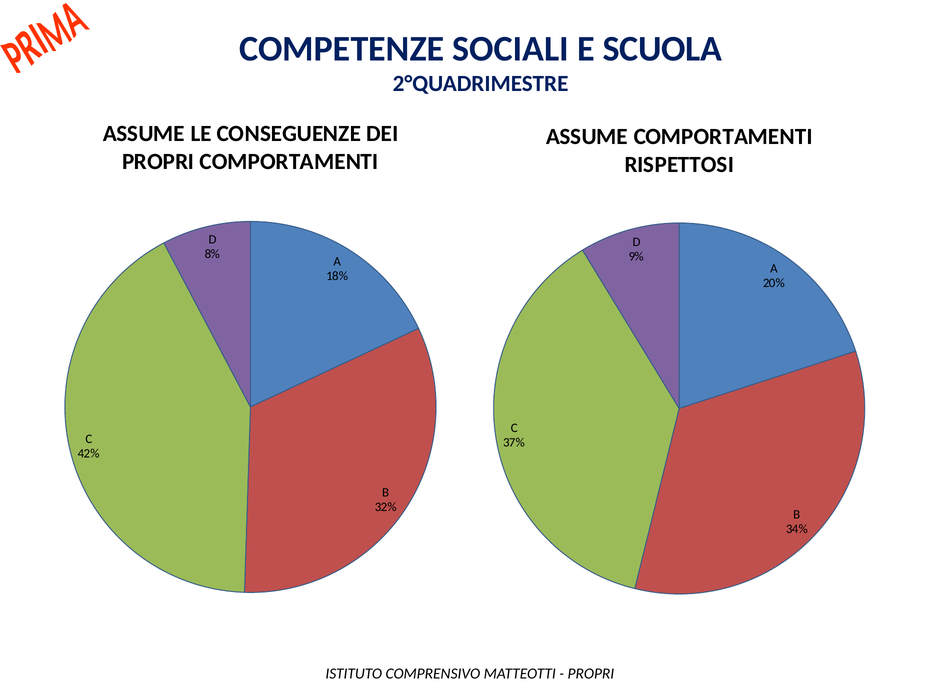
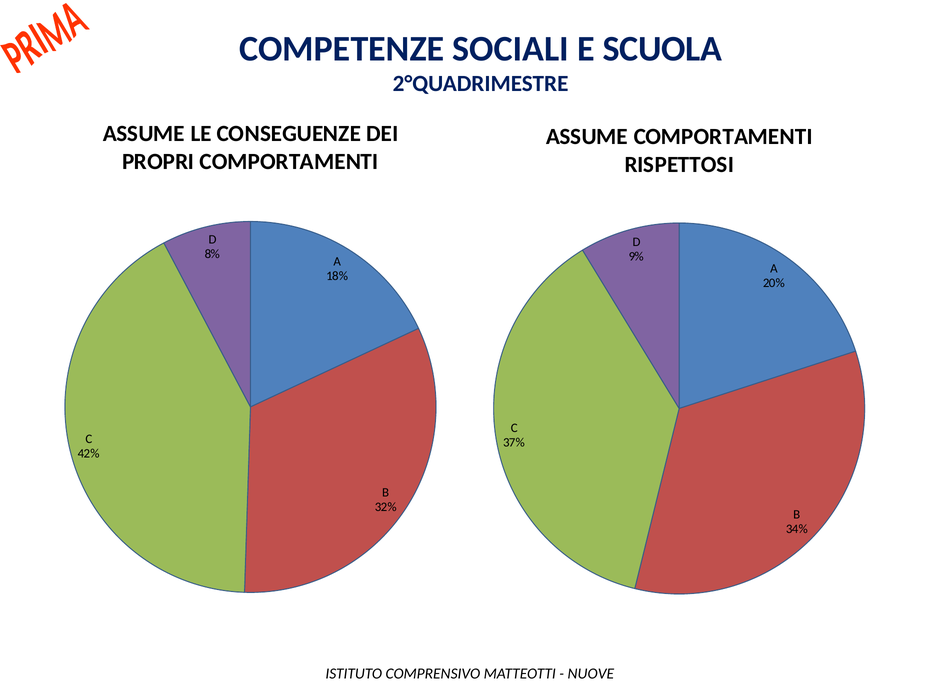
PROPRI at (591, 674): PROPRI -> NUOVE
